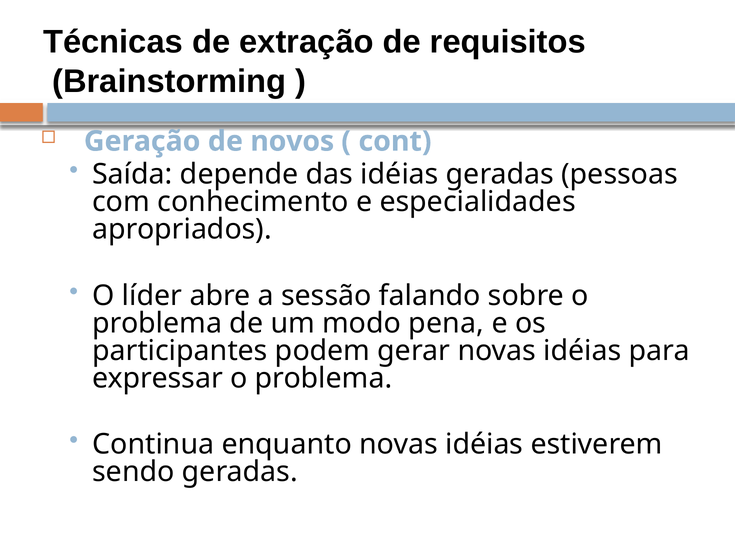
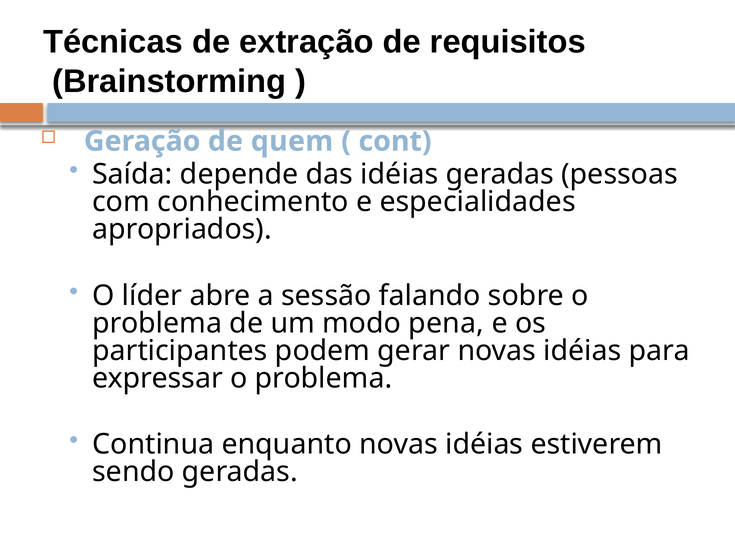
novos: novos -> quem
